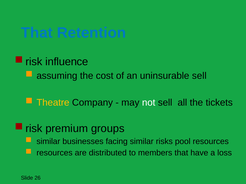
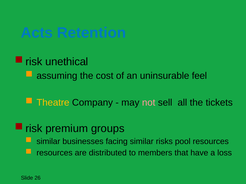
That at (37, 33): That -> Acts
influence: influence -> unethical
uninsurable sell: sell -> feel
not colour: white -> pink
